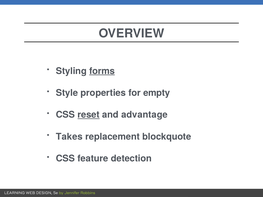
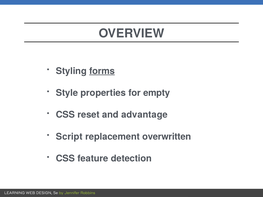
reset underline: present -> none
Takes: Takes -> Script
blockquote: blockquote -> overwritten
